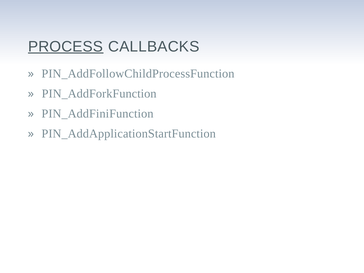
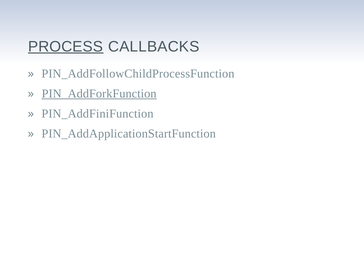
PIN_AddForkFunction underline: none -> present
